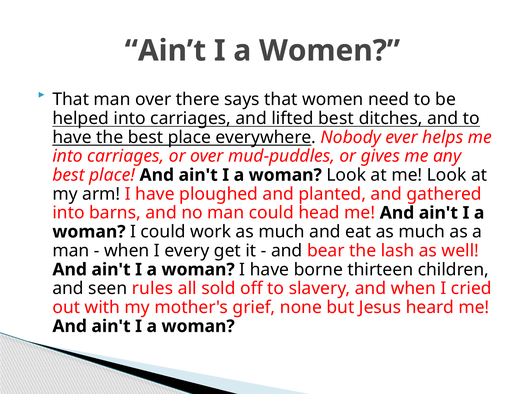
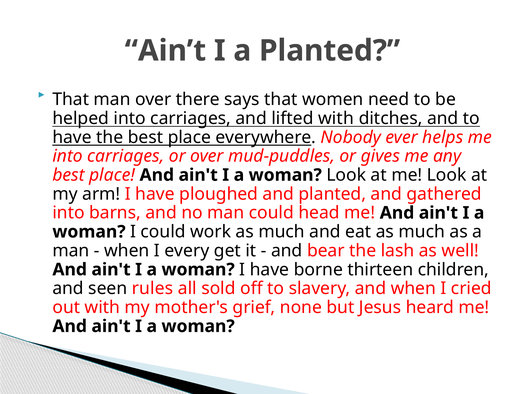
a Women: Women -> Planted
lifted best: best -> with
